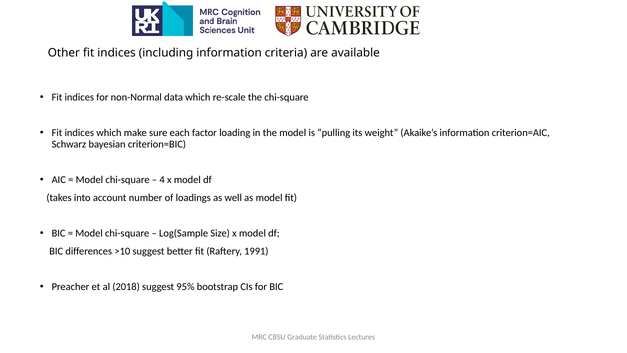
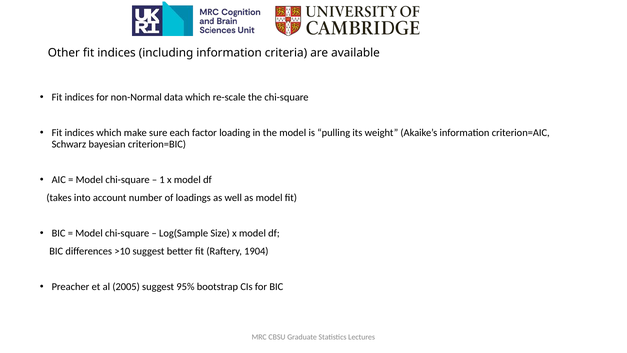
4: 4 -> 1
1991: 1991 -> 1904
2018: 2018 -> 2005
